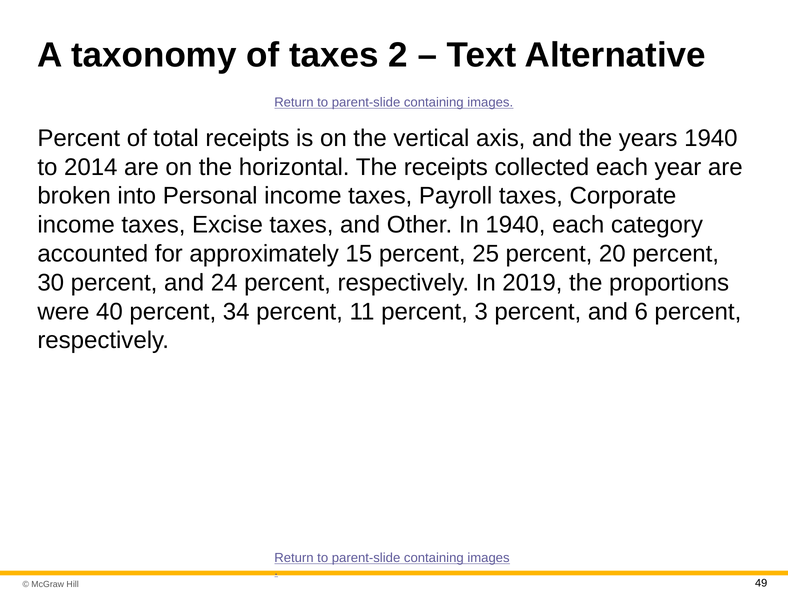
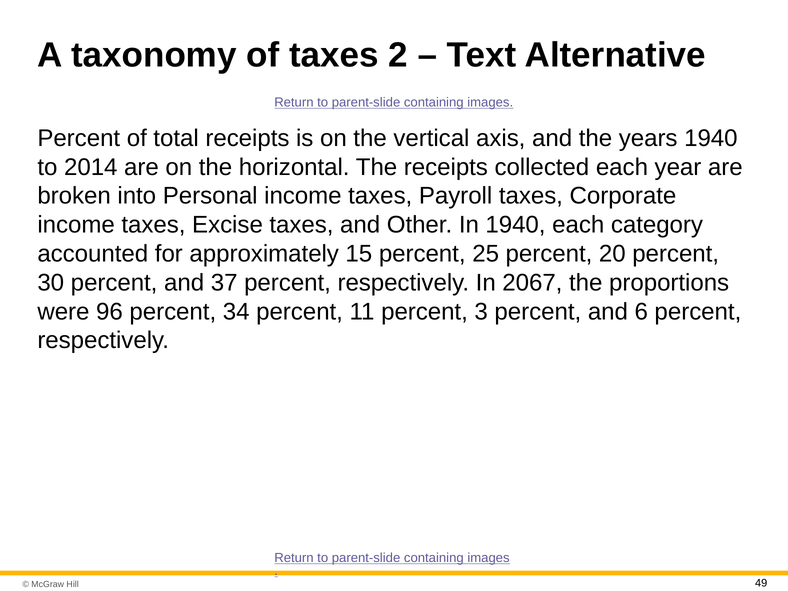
24: 24 -> 37
2019: 2019 -> 2067
40: 40 -> 96
